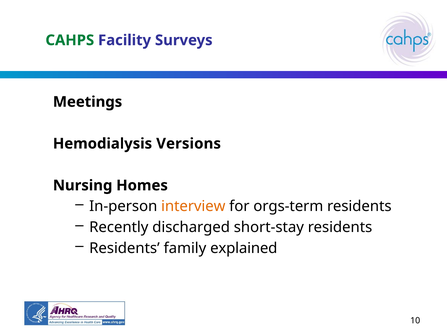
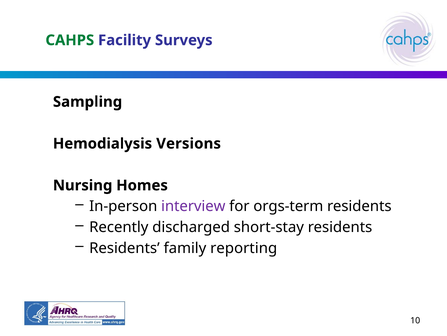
Meetings: Meetings -> Sampling
interview colour: orange -> purple
explained: explained -> reporting
